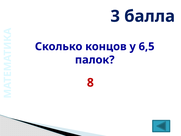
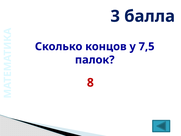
6,5: 6,5 -> 7,5
